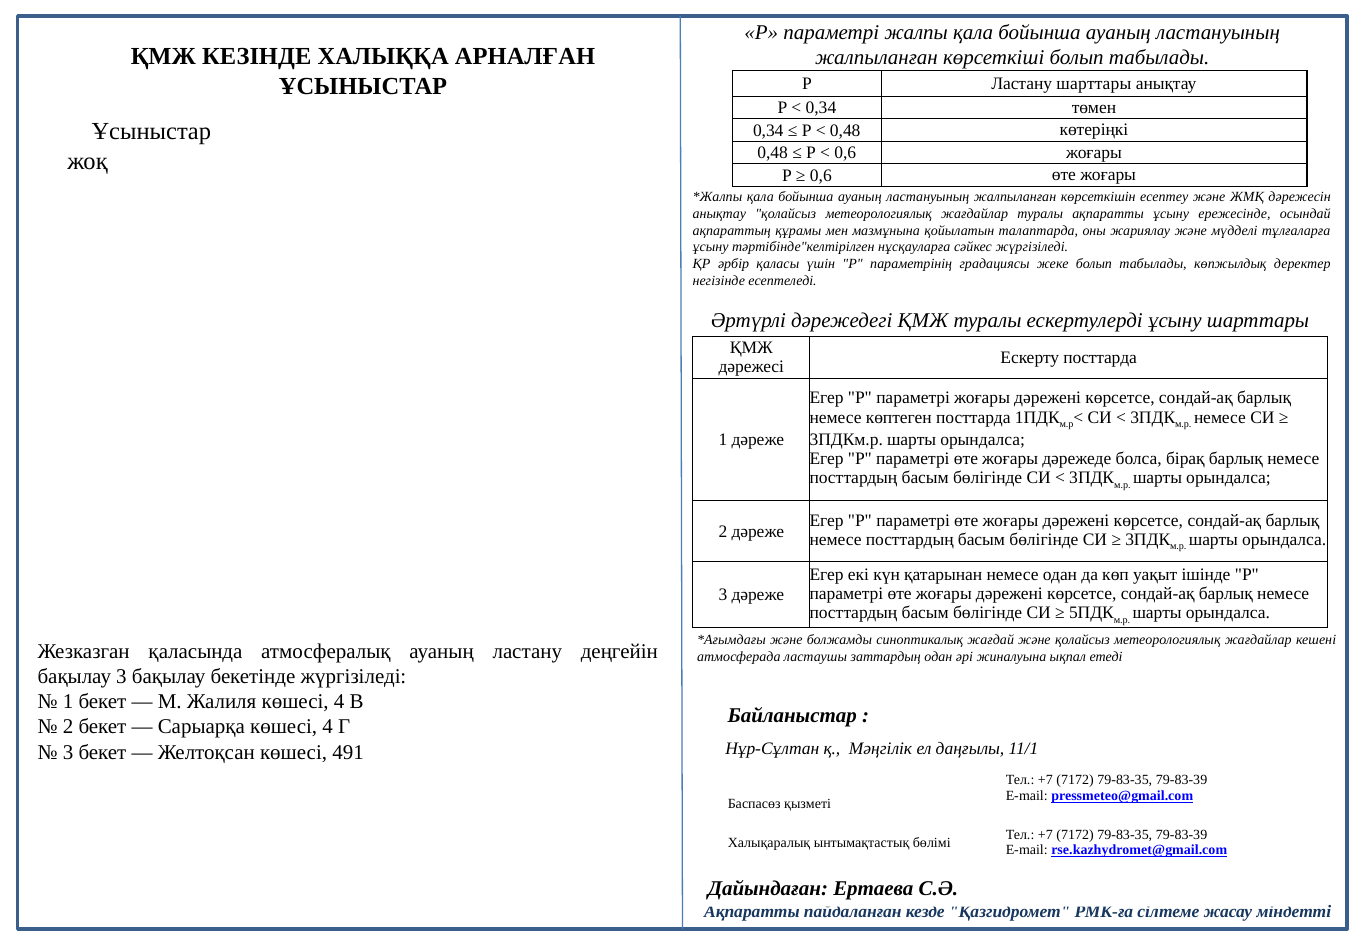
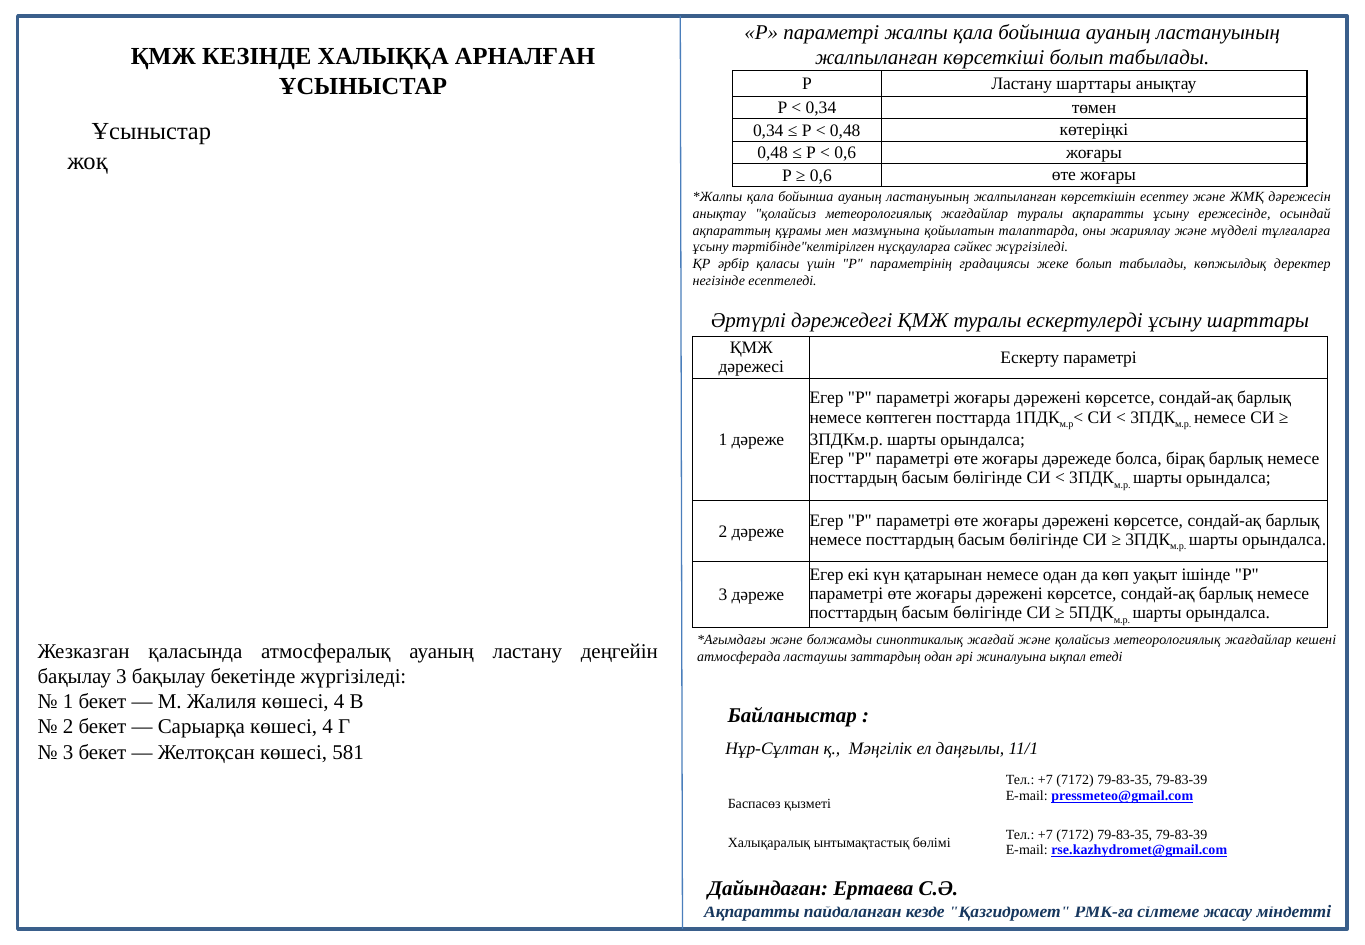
Ескерту посттарда: посттарда -> параметрі
491: 491 -> 581
